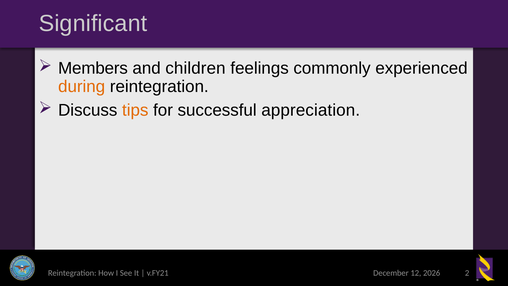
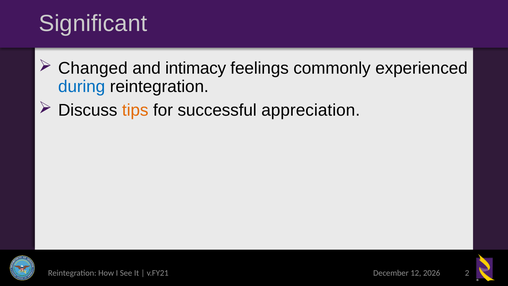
Members: Members -> Changed
children: children -> intimacy
during colour: orange -> blue
